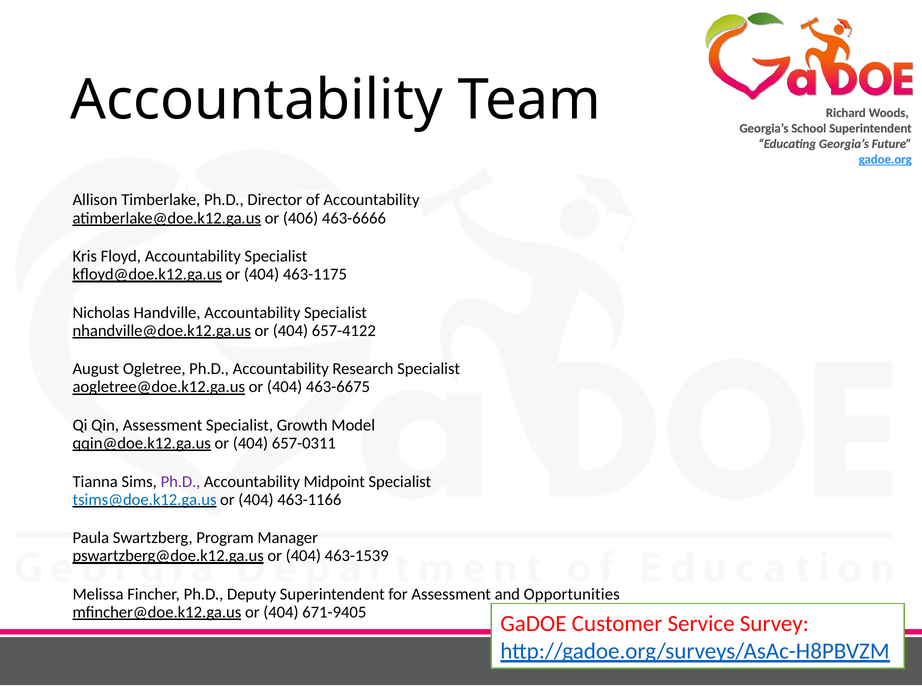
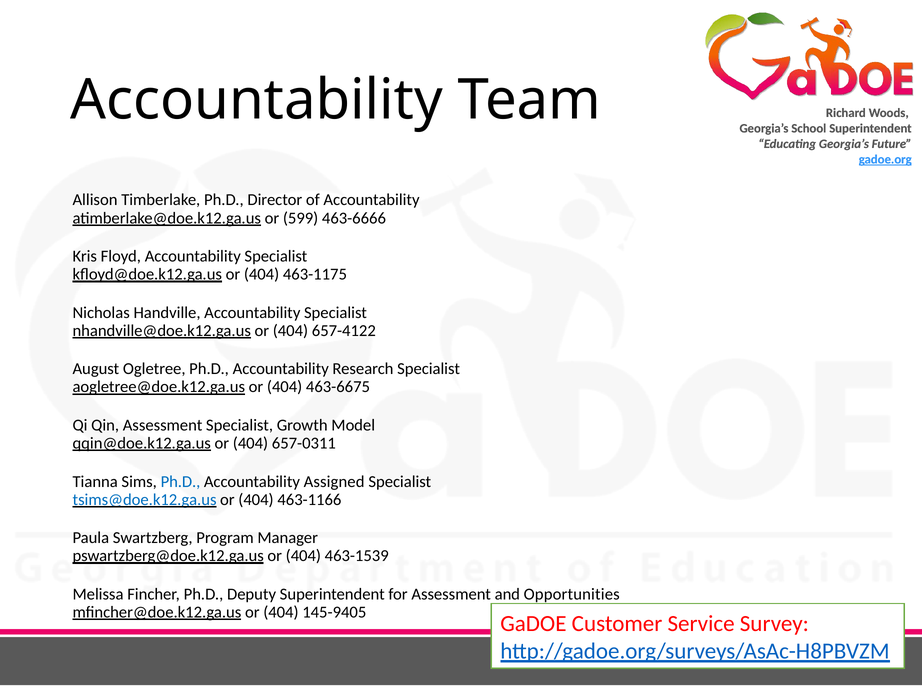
406: 406 -> 599
Ph.D at (181, 481) colour: purple -> blue
Midpoint: Midpoint -> Assigned
671-9405: 671-9405 -> 145-9405
